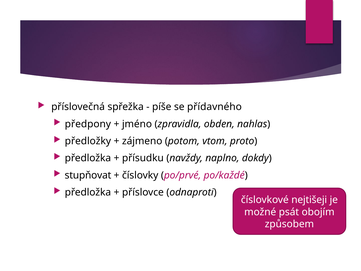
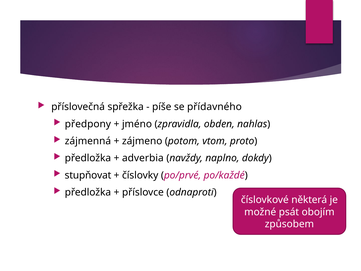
předložky: předložky -> zájmenná
přísudku: přísudku -> adverbia
nejtišeji: nejtišeji -> některá
